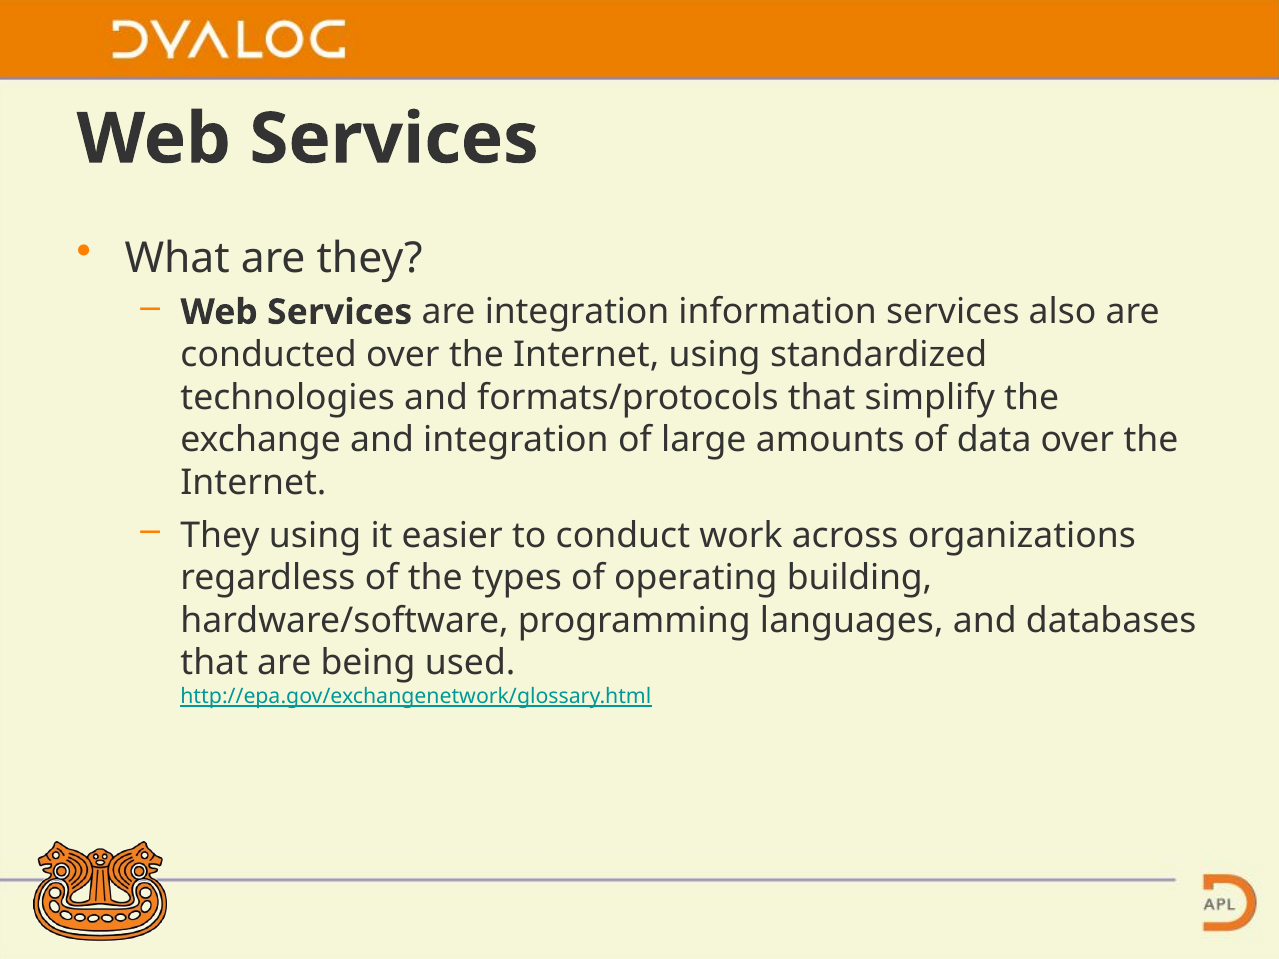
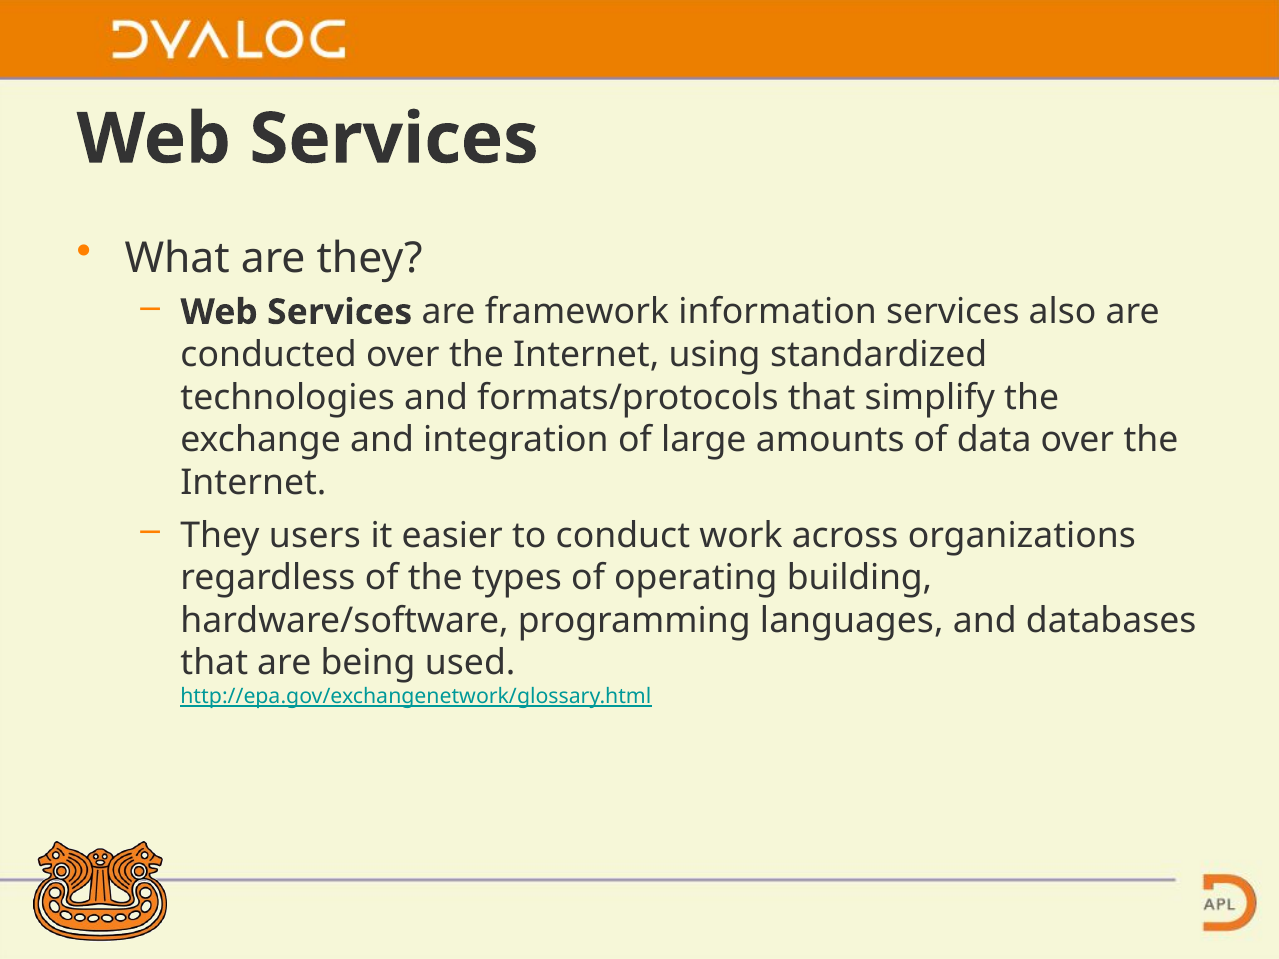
are integration: integration -> framework
They using: using -> users
